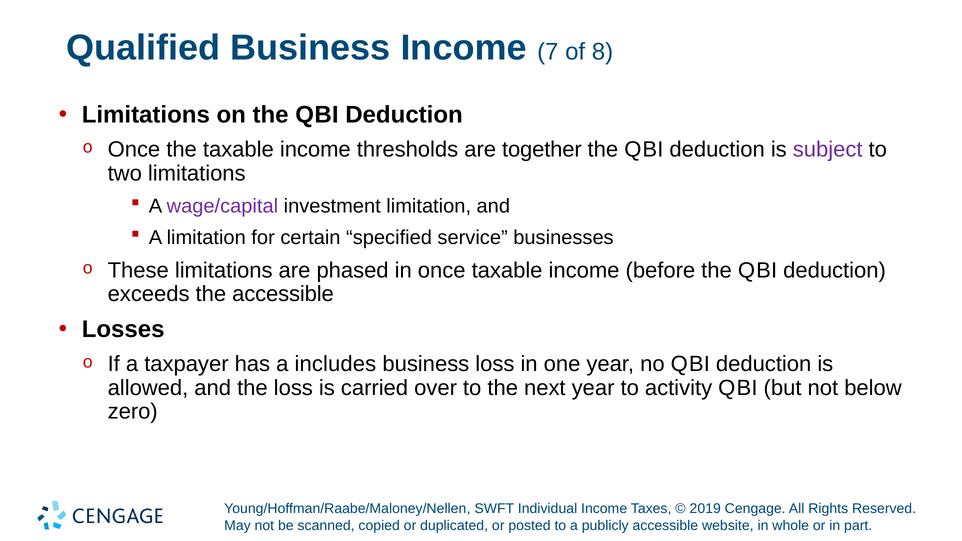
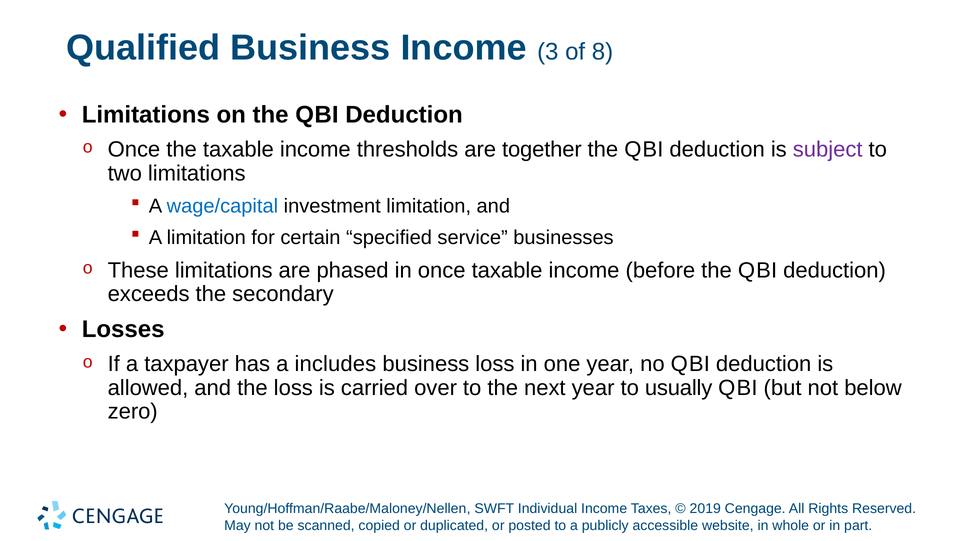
7: 7 -> 3
wage/capital colour: purple -> blue
the accessible: accessible -> secondary
activity: activity -> usually
